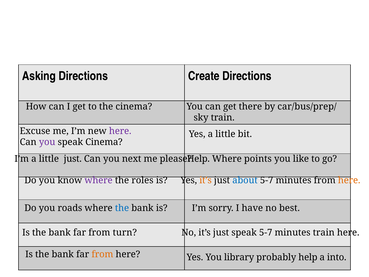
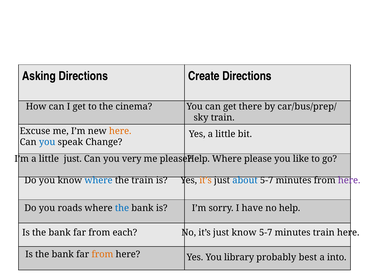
here at (120, 131) colour: purple -> orange
you at (47, 142) colour: purple -> blue
speak Cinema: Cinema -> Change
next: next -> very
Where points: points -> please
where at (99, 180) colour: purple -> blue
the roles: roles -> train
here at (349, 180) colour: orange -> purple
no best: best -> help
turn: turn -> each
just speak: speak -> know
probably help: help -> best
